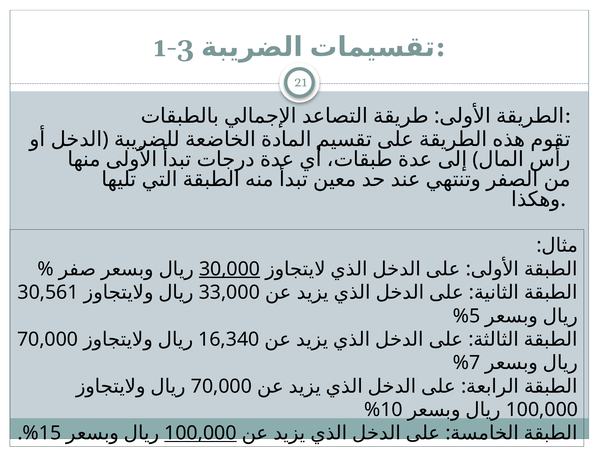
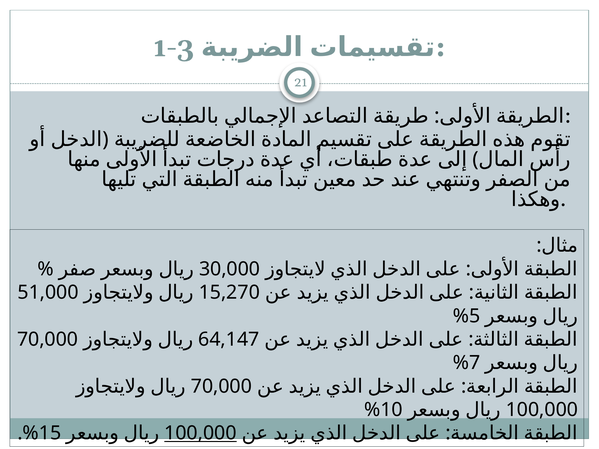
30,000 underline: present -> none
30,561: 30,561 -> 51,000
33,000: 33,000 -> 15,270
16,340: 16,340 -> 64,147
